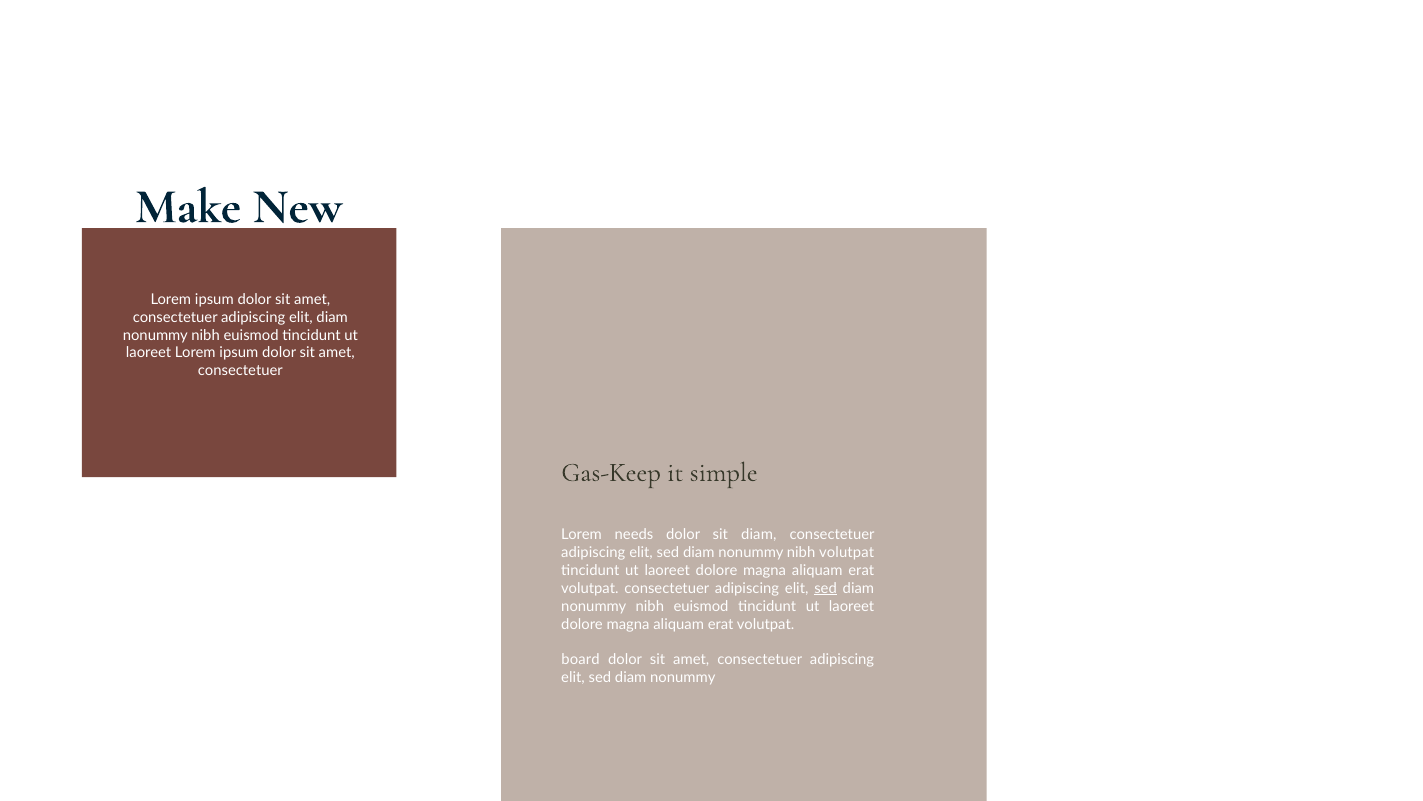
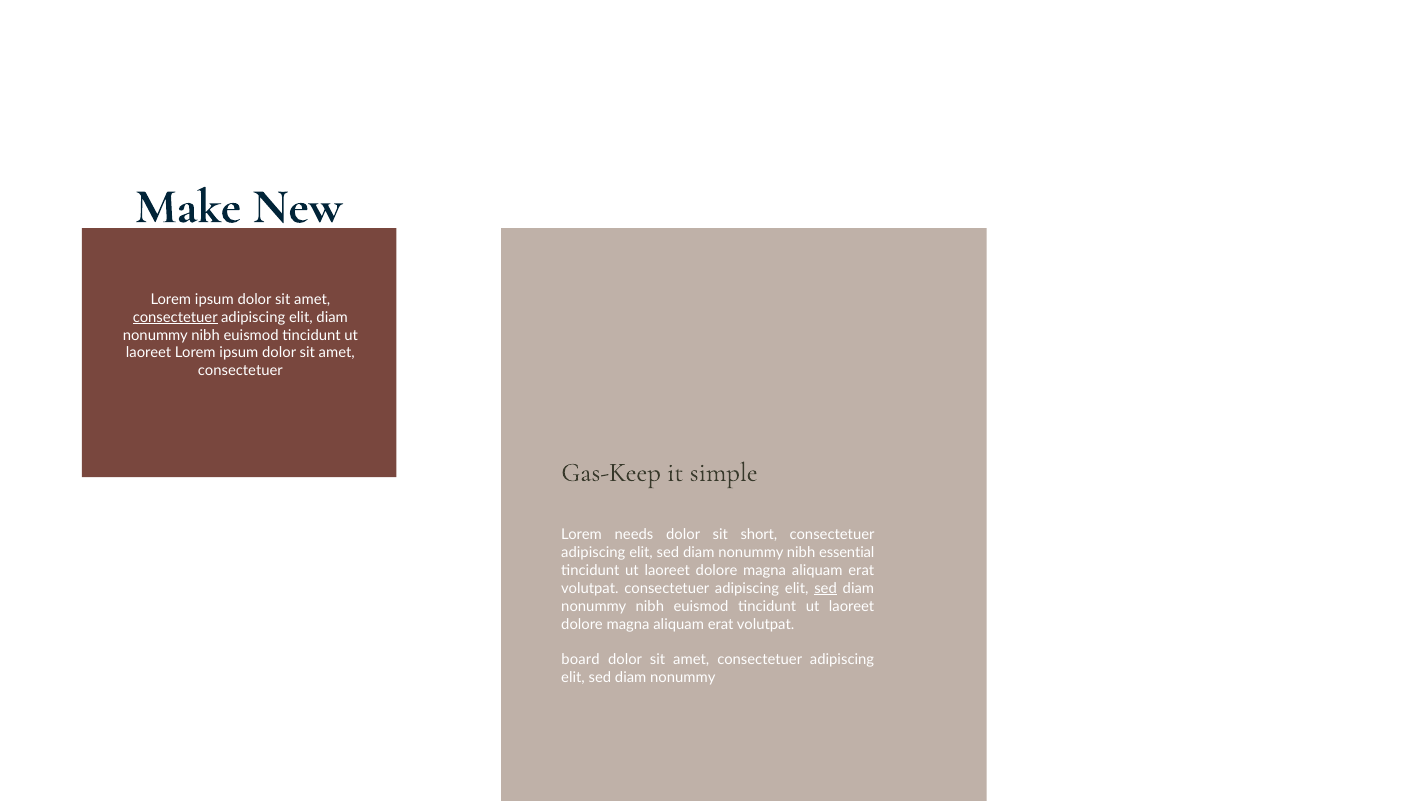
consectetuer at (175, 317) underline: none -> present
sit diam: diam -> short
nibh volutpat: volutpat -> essential
